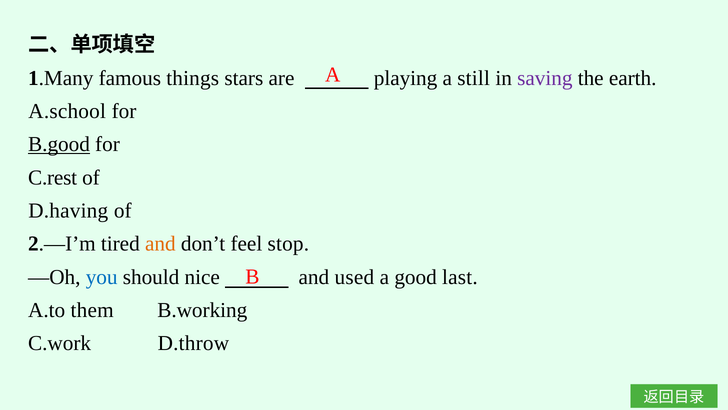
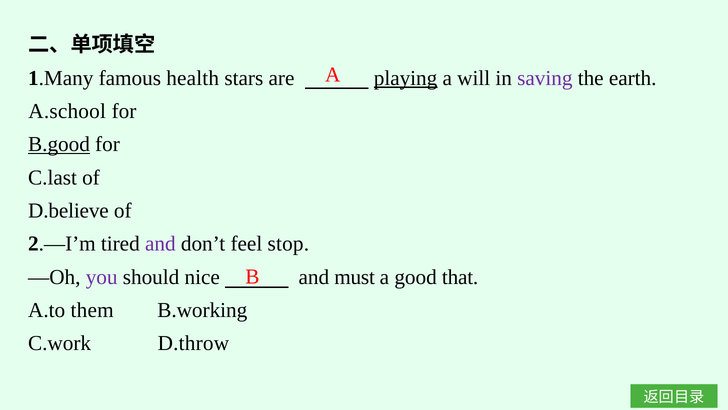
things: things -> health
playing underline: none -> present
still: still -> will
C.rest: C.rest -> C.last
D.having: D.having -> D.believe
and at (160, 244) colour: orange -> purple
you colour: blue -> purple
used: used -> must
last: last -> that
